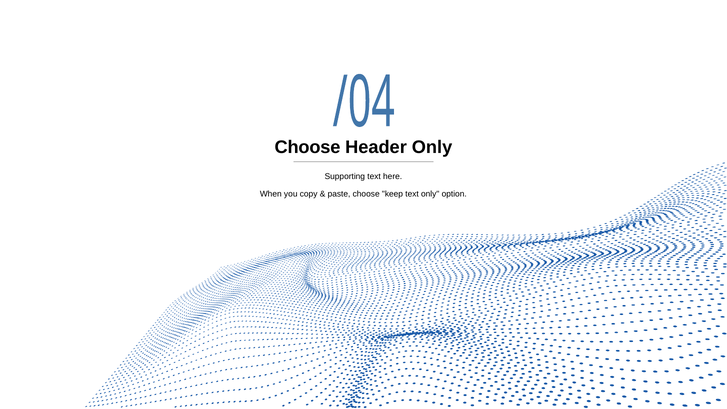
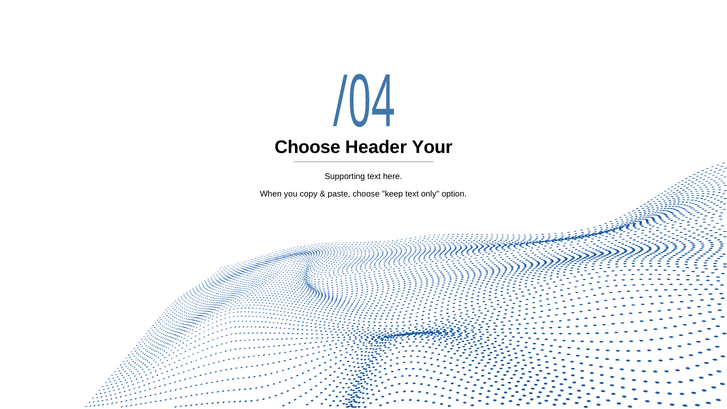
Header Only: Only -> Your
